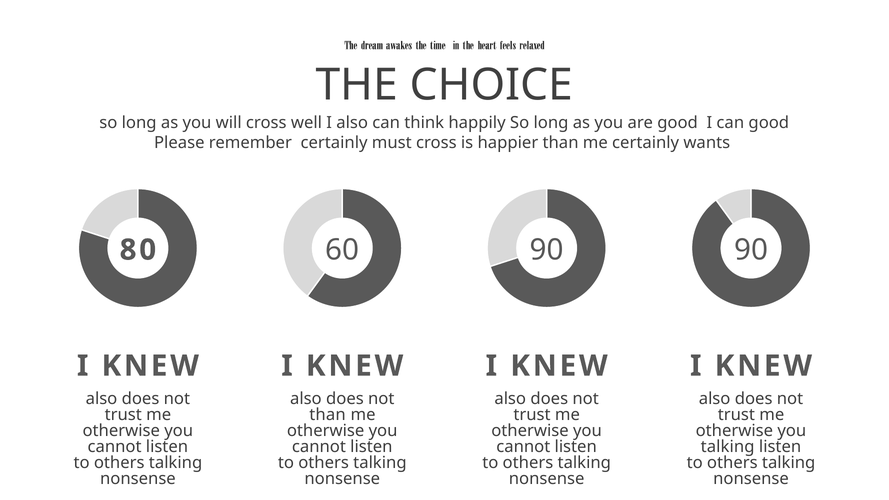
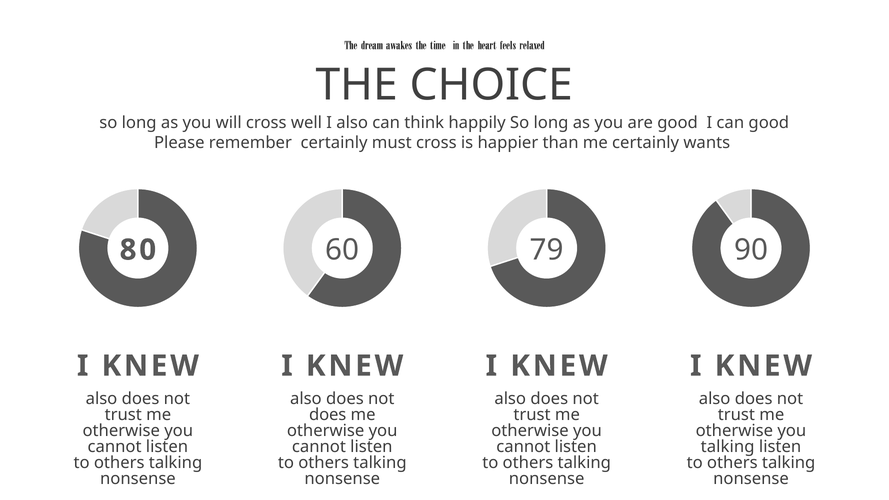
60 90: 90 -> 79
than at (328, 415): than -> does
